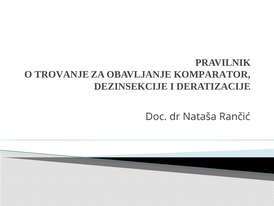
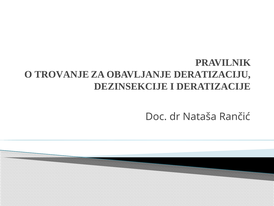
KOMPARATOR: KOMPARATOR -> DERATIZACIJU
